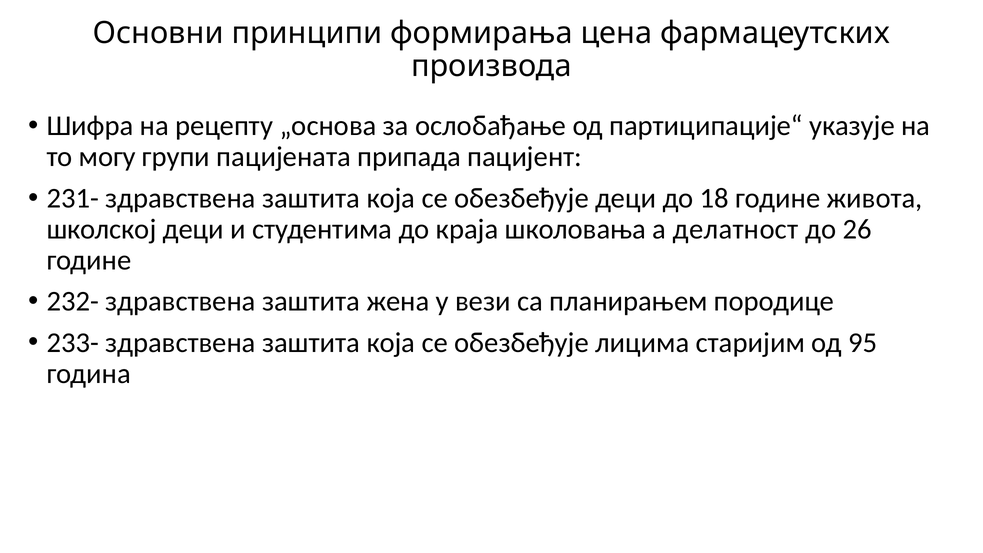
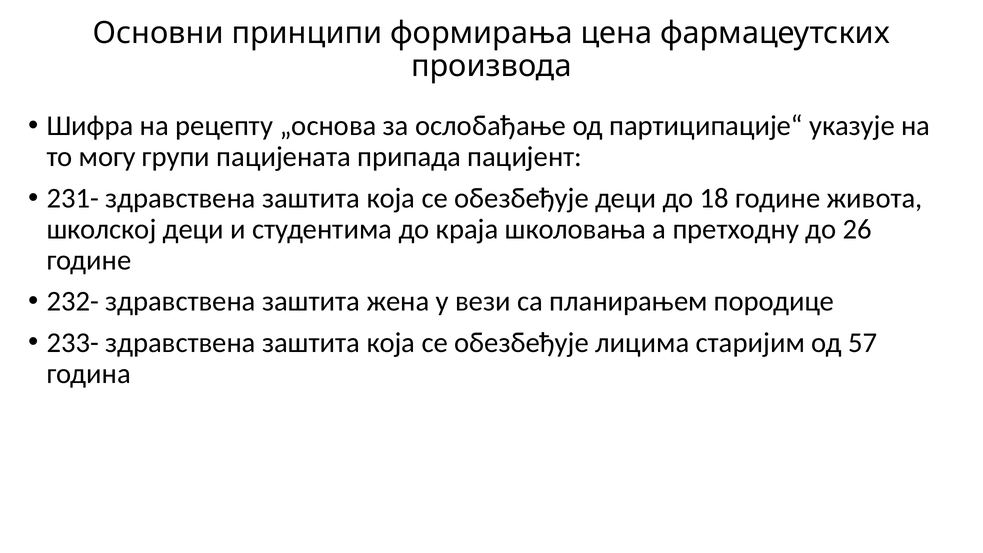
делатност: делатност -> претходну
95: 95 -> 57
